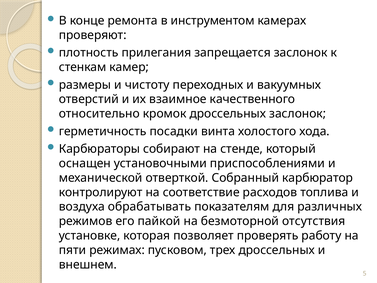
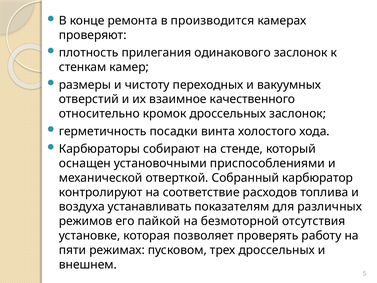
инструментом: инструментом -> производится
запрещается: запрещается -> одинакового
обрабатывать: обрабатывать -> устанавливать
